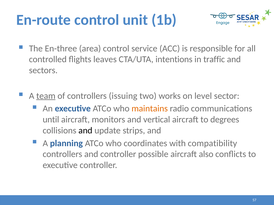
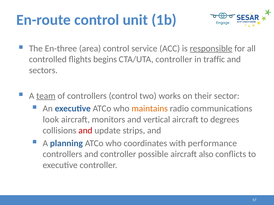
responsible underline: none -> present
leaves: leaves -> begins
CTA/UTA intentions: intentions -> controller
controllers issuing: issuing -> control
level: level -> their
until: until -> look
and at (85, 131) colour: black -> red
compatibility: compatibility -> performance
